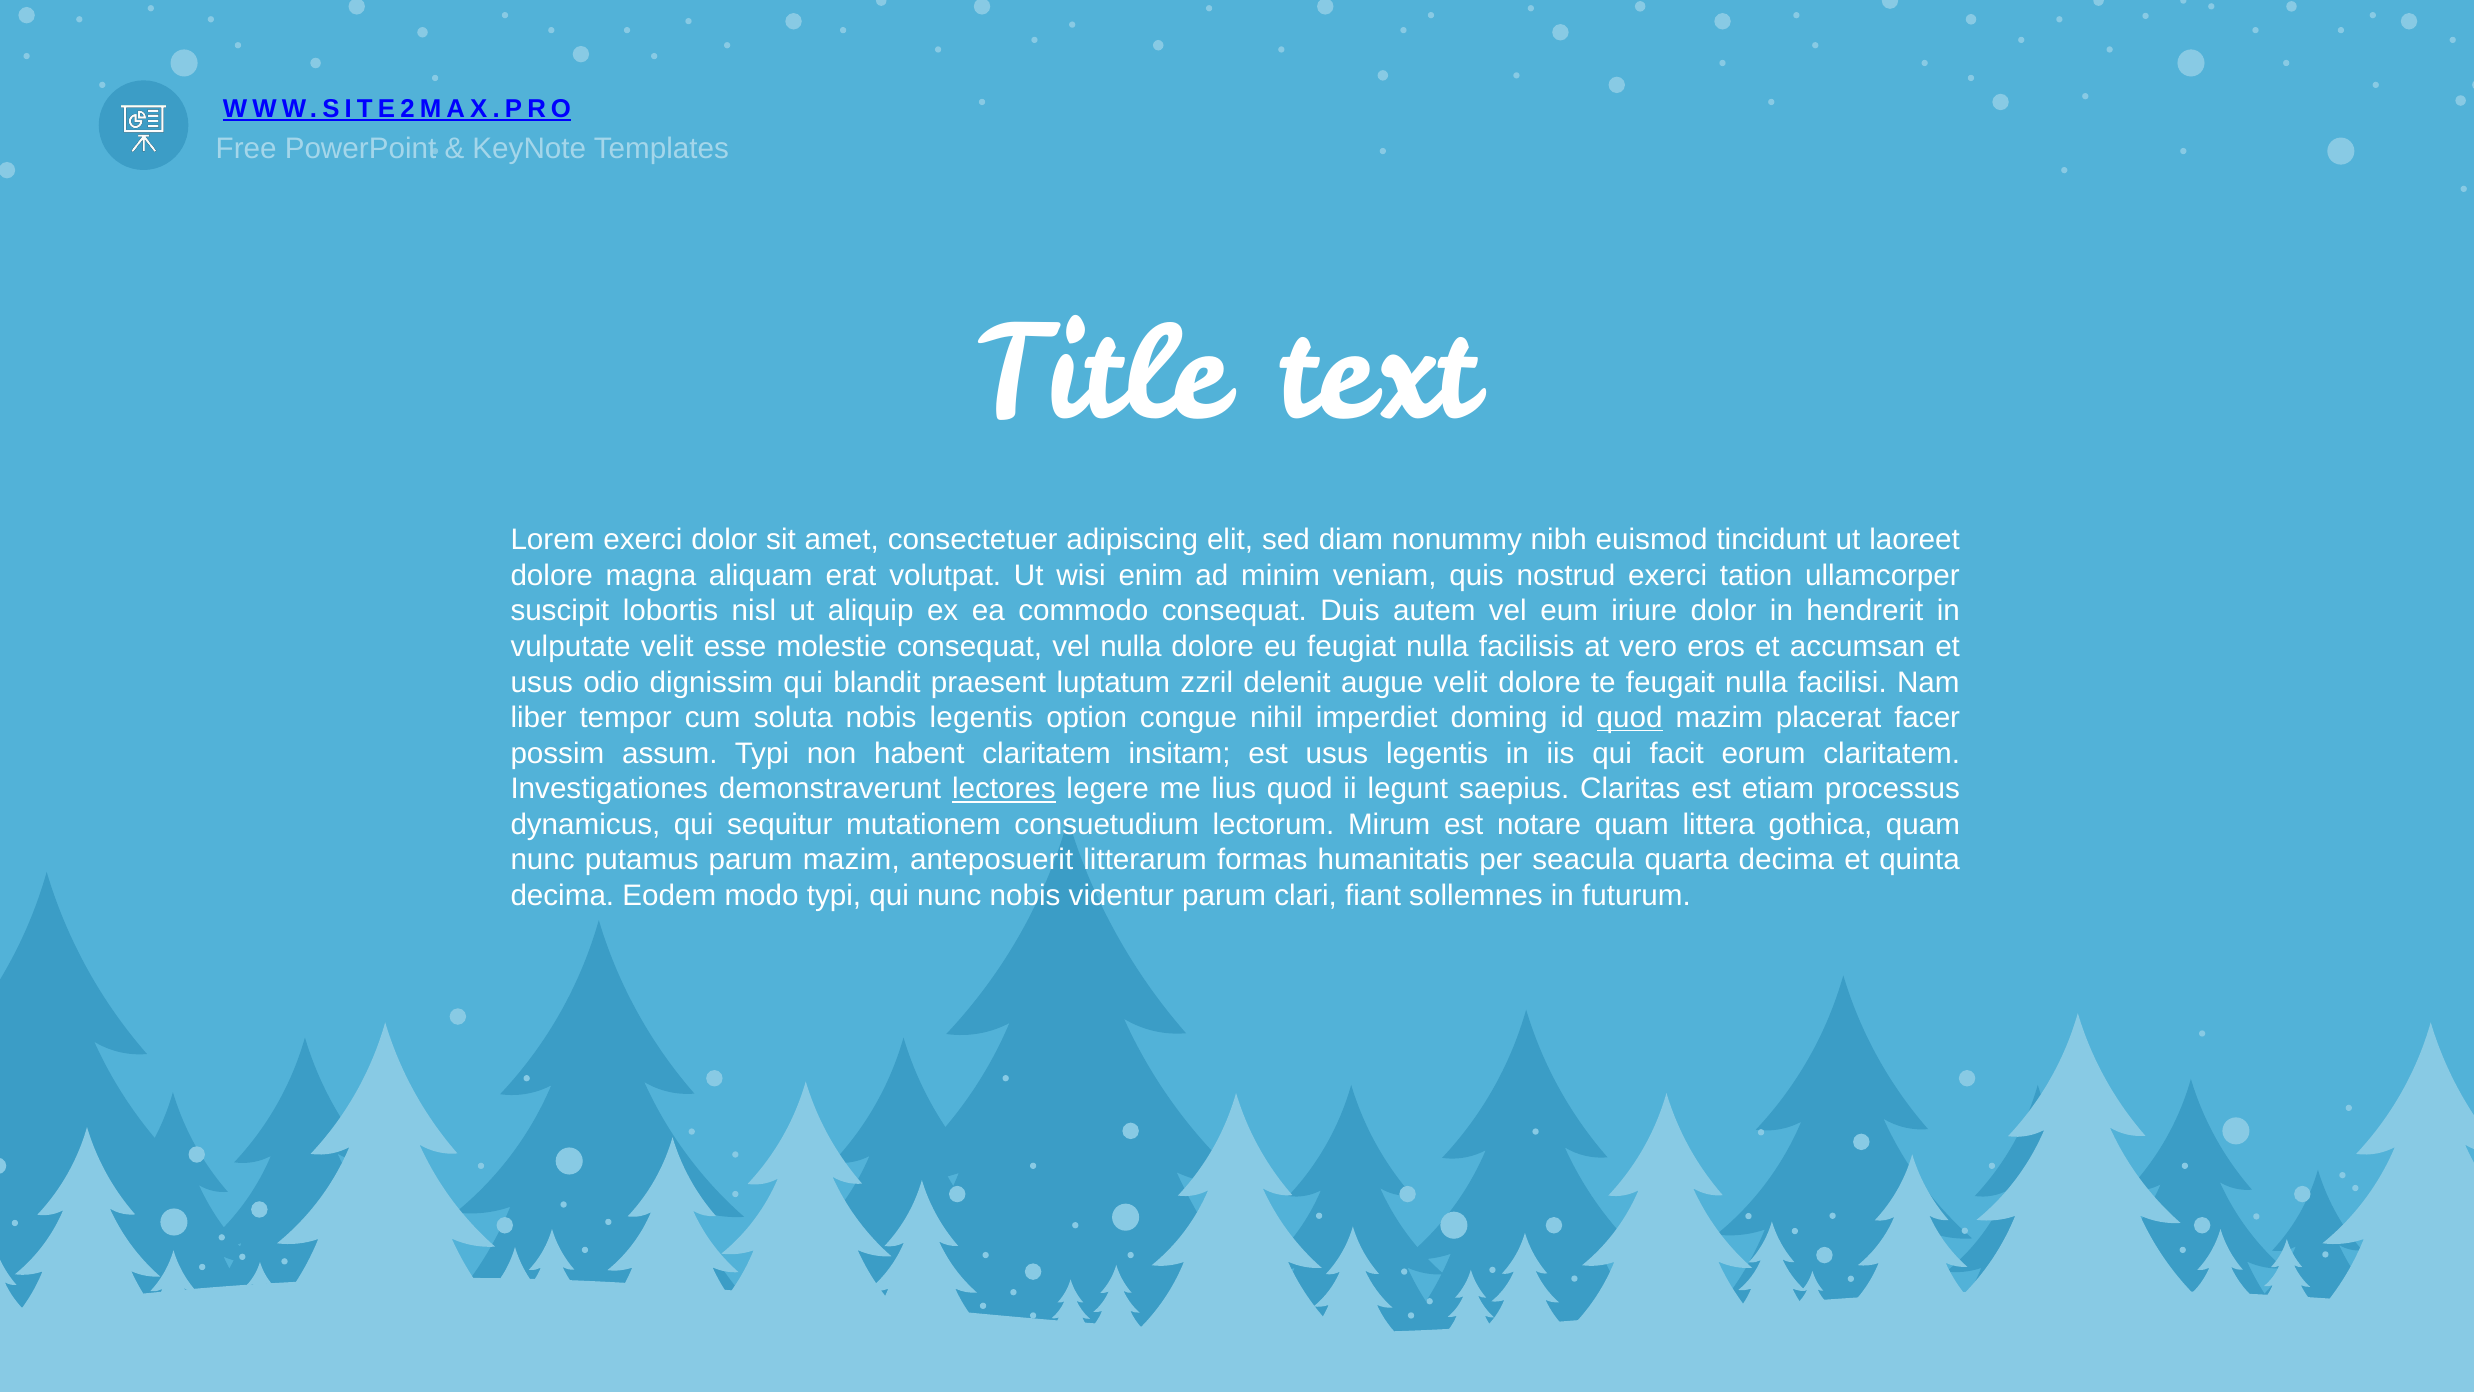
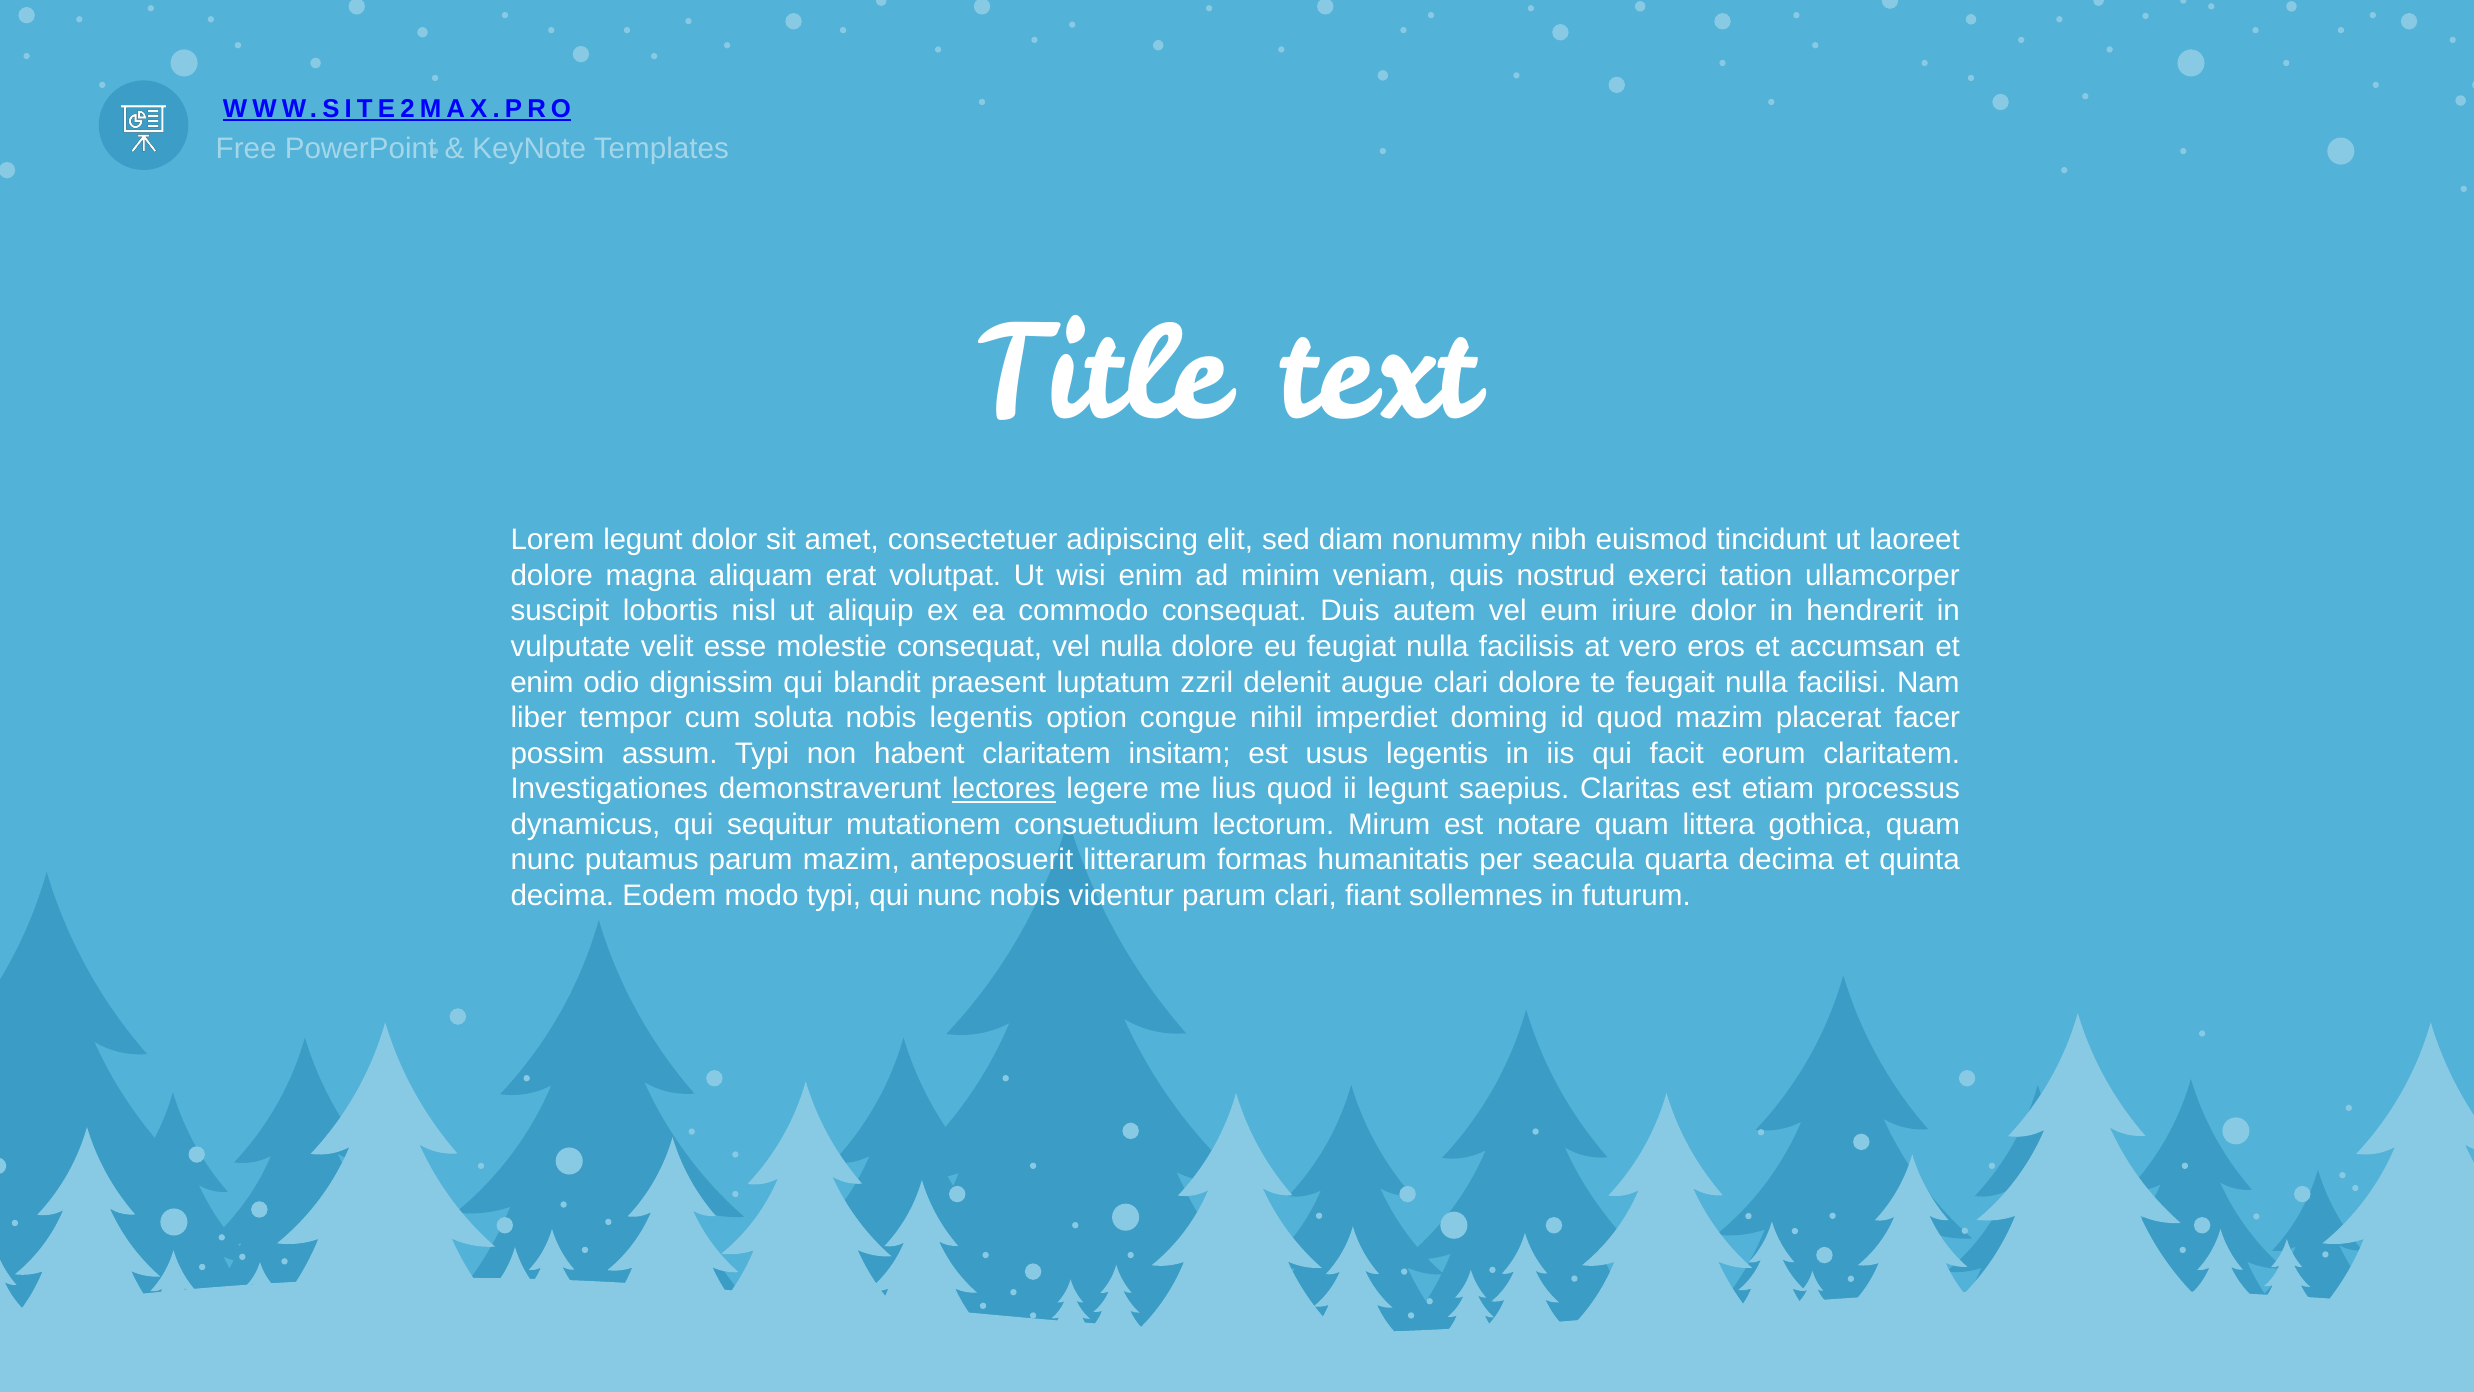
Lorem exerci: exerci -> legunt
usus at (542, 682): usus -> enim
augue velit: velit -> clari
quod at (1630, 718) underline: present -> none
